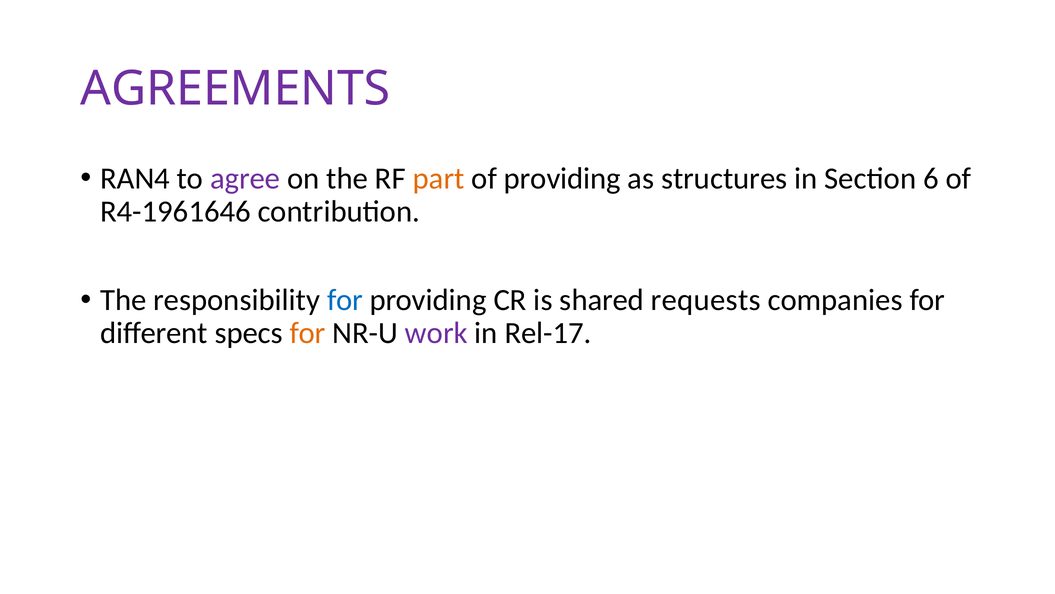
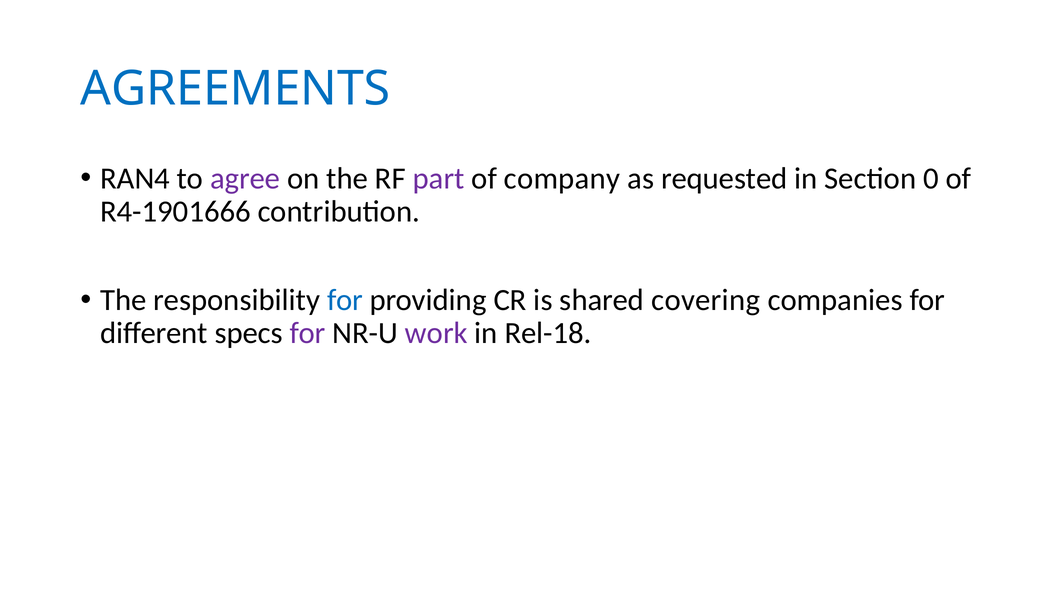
AGREEMENTS colour: purple -> blue
part colour: orange -> purple
of providing: providing -> company
structures: structures -> requested
6: 6 -> 0
R4-1961646: R4-1961646 -> R4-1901666
requests: requests -> covering
for at (308, 333) colour: orange -> purple
Rel-17: Rel-17 -> Rel-18
